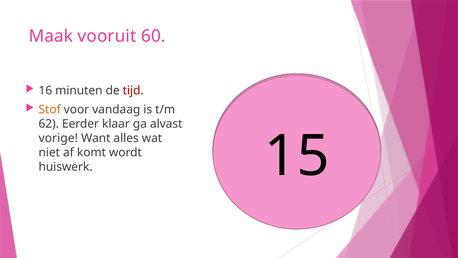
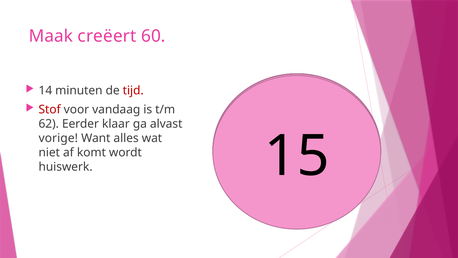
vooruit: vooruit -> creëert
16 at (45, 90): 16 -> 14
Stof colour: orange -> red
